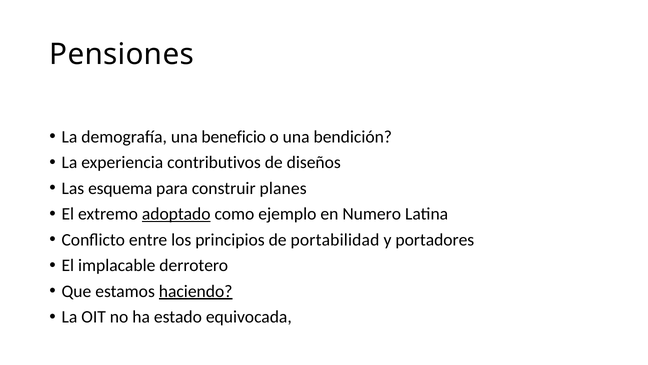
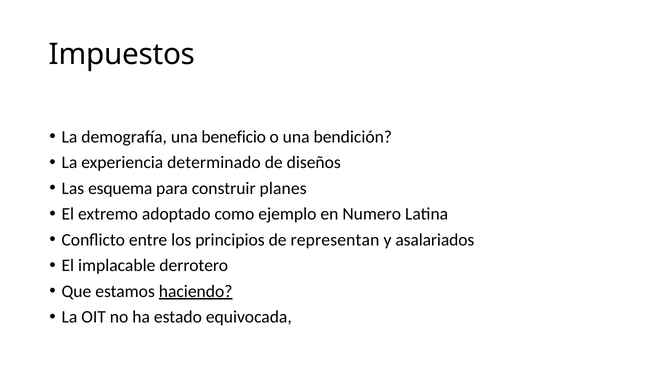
Pensiones: Pensiones -> Impuestos
contributivos: contributivos -> determinado
adoptado underline: present -> none
portabilidad: portabilidad -> representan
portadores: portadores -> asalariados
